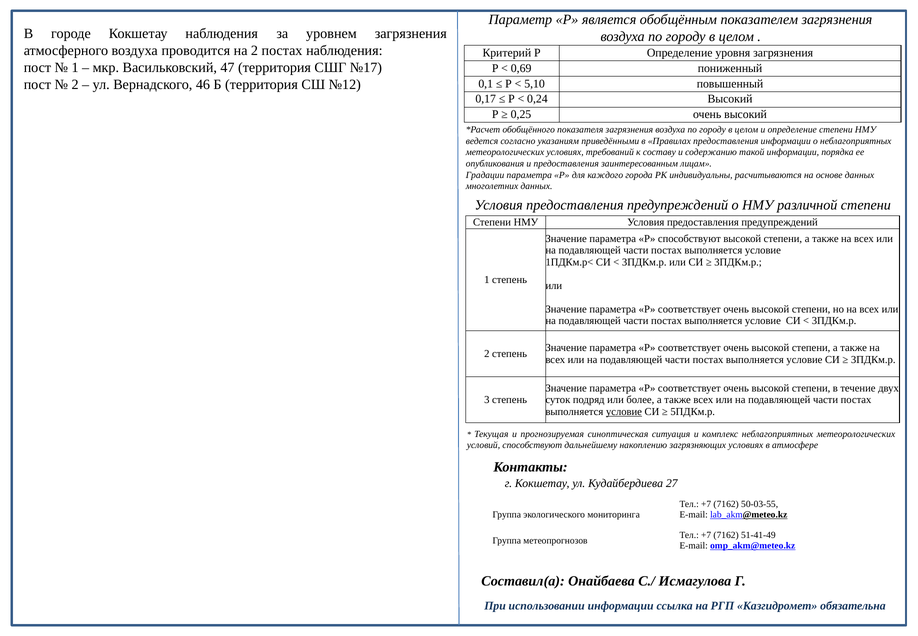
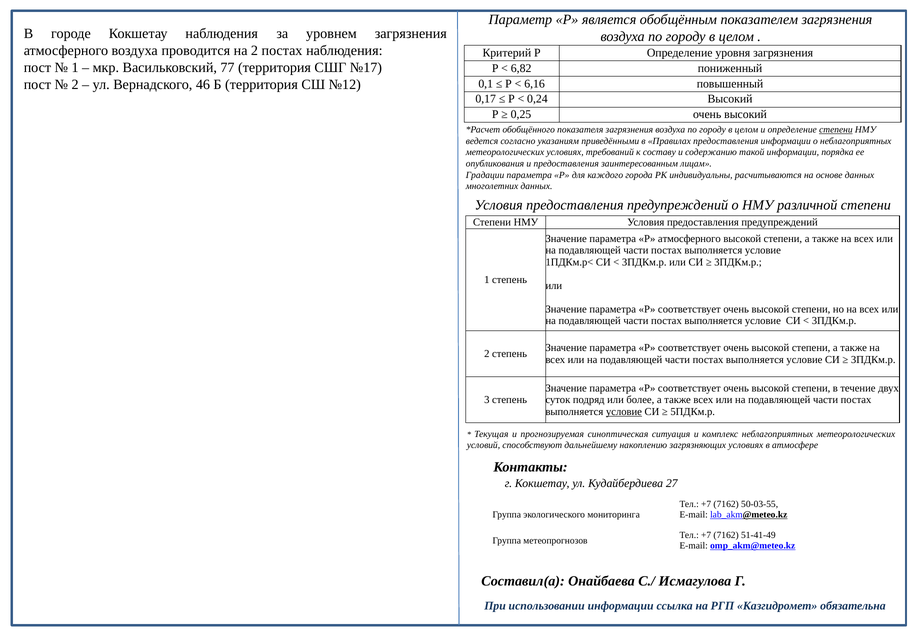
47: 47 -> 77
0,69: 0,69 -> 6,82
5,10: 5,10 -> 6,16
степени at (836, 130) underline: none -> present
Р способствуют: способствуют -> атмосферного
